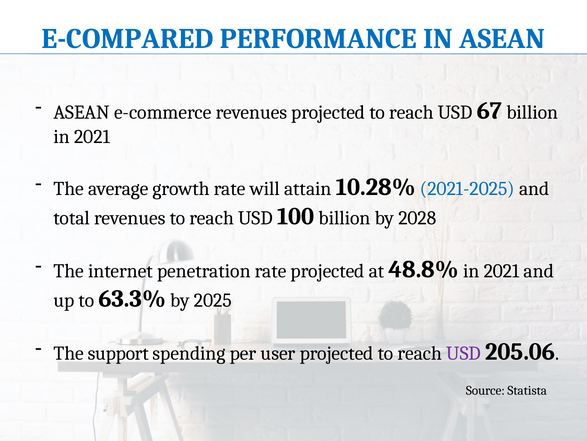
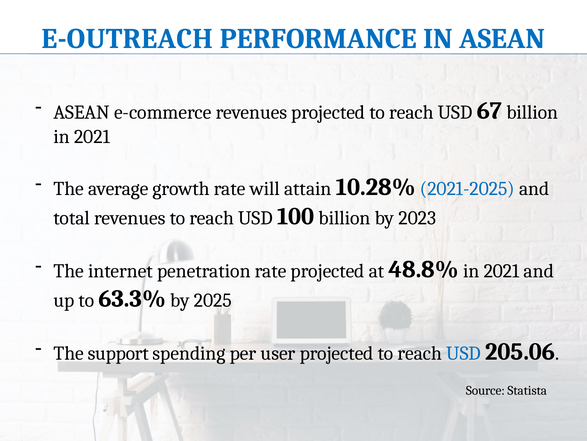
E-COMPARED: E-COMPARED -> E-OUTREACH
2028: 2028 -> 2023
USD at (464, 353) colour: purple -> blue
